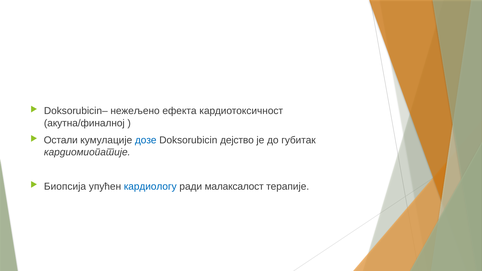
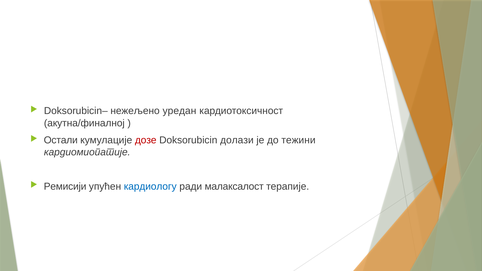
ефекта: ефекта -> уредан
дозе colour: blue -> red
дејство: дејство -> долази
губитак: губитак -> тежини
Биопсија: Биопсија -> Ремисији
